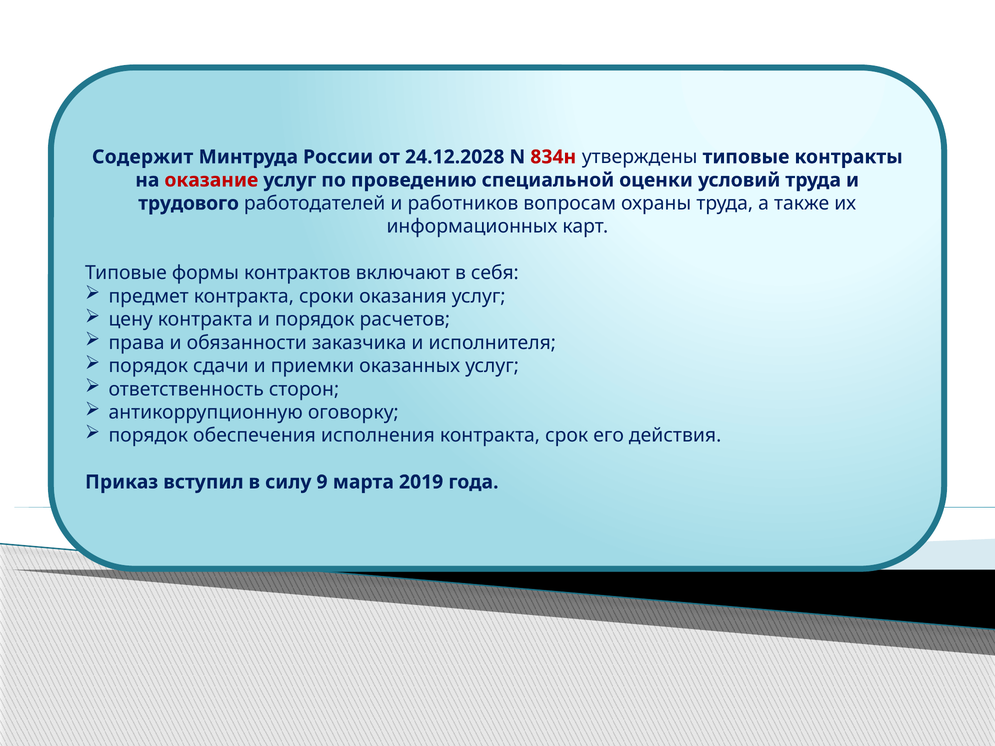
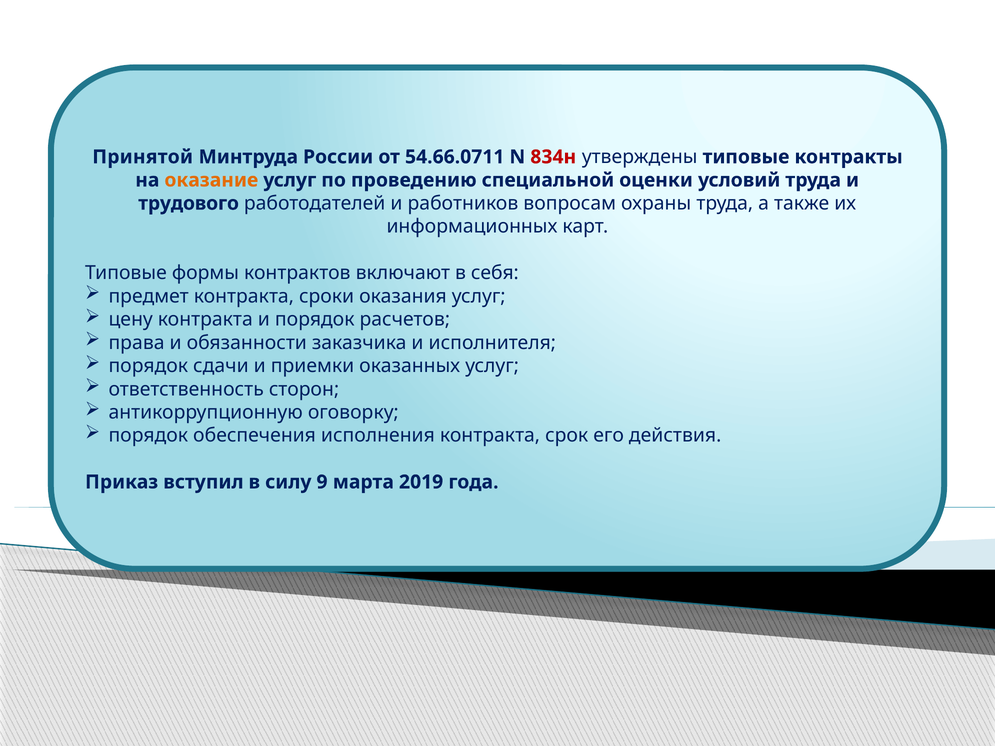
Содержит: Содержит -> Принятой
24.12.2028: 24.12.2028 -> 54.66.0711
оказание colour: red -> orange
